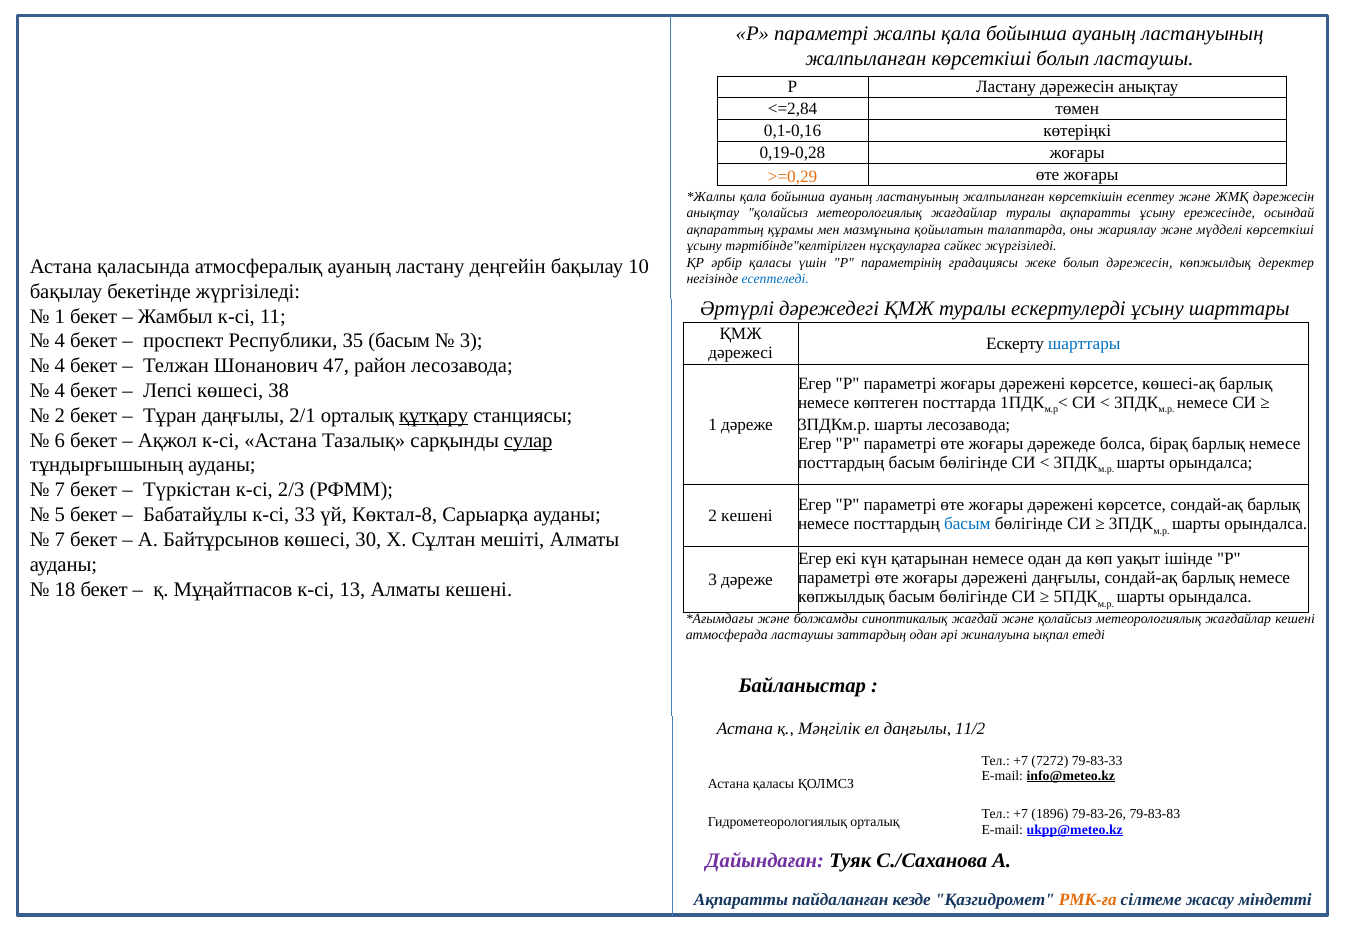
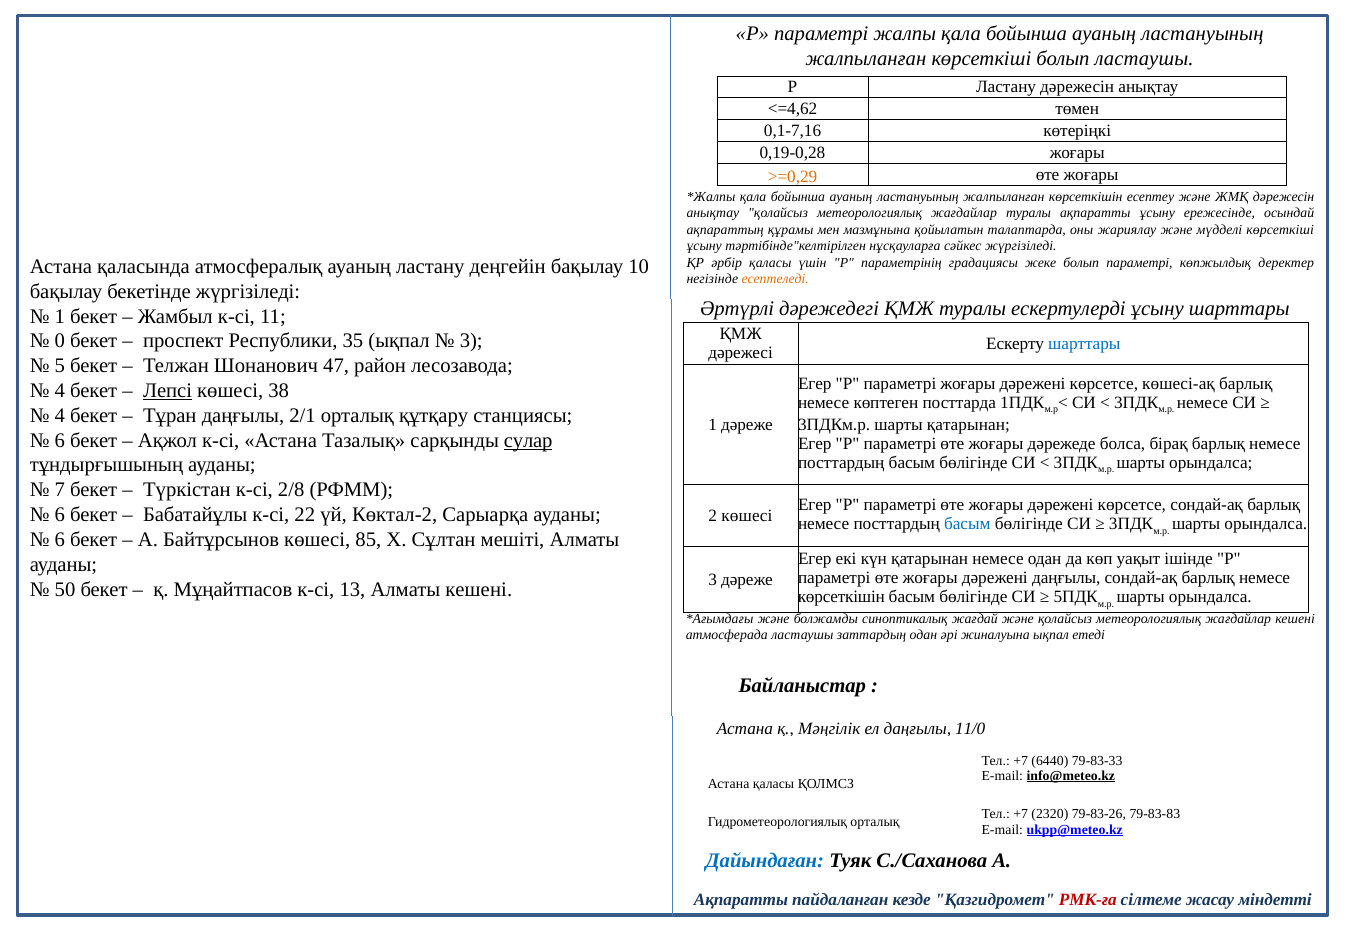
<=2,84: <=2,84 -> <=4,62
0,1-0,16: 0,1-0,16 -> 0,1-7,16
болып дәрежесін: дәрежесін -> параметрі
есептеледі colour: blue -> orange
4 at (60, 341): 4 -> 0
35 басым: басым -> ықпал
4 at (60, 366): 4 -> 5
Лепсі underline: none -> present
2 at (60, 416): 2 -> 4
құтқару underline: present -> none
шарты лесозавода: лесозавода -> қатарынан
2/3: 2/3 -> 2/8
5 at (60, 515): 5 -> 6
33: 33 -> 22
Көктал-8: Көктал-8 -> Көктал-2
2 кешені: кешені -> көшесі
7 at (60, 540): 7 -> 6
30: 30 -> 85
18: 18 -> 50
көпжылдық at (841, 597): көпжылдық -> көрсеткішін
11/2: 11/2 -> 11/0
7272: 7272 -> 6440
1896: 1896 -> 2320
Дайындаған colour: purple -> blue
РМК-ға colour: orange -> red
